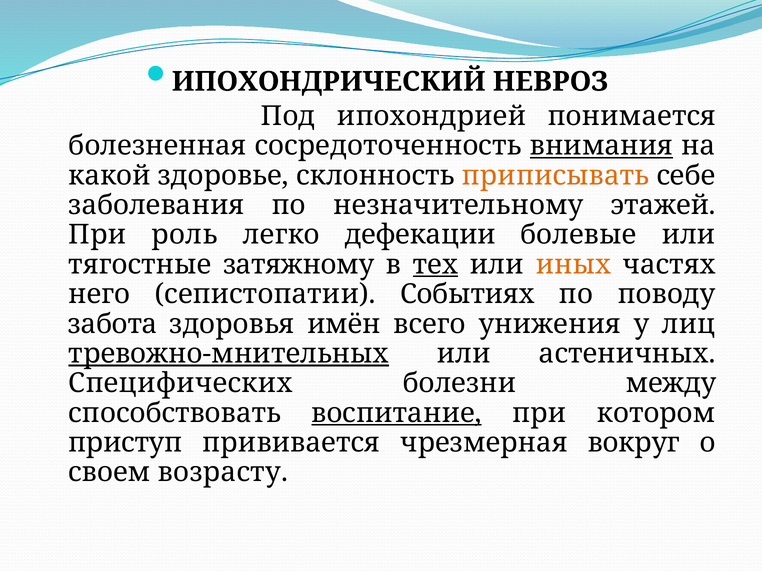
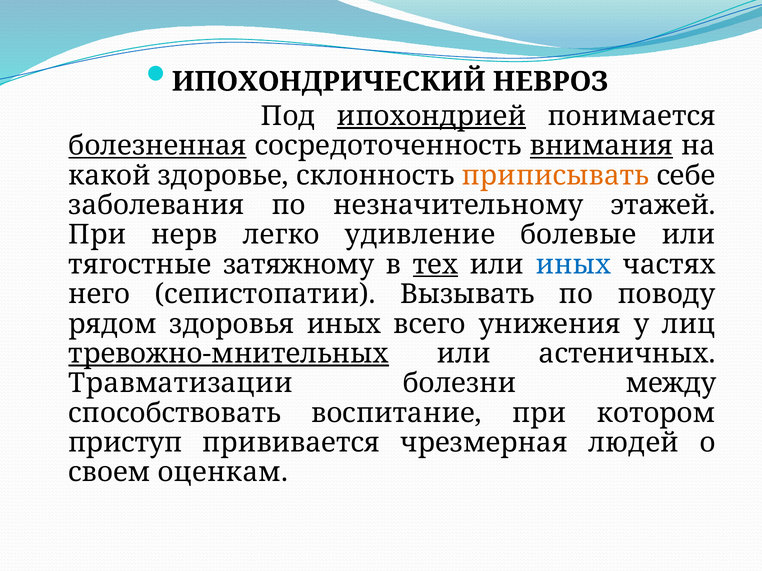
ипохондрией underline: none -> present
болезненная underline: none -> present
роль: роль -> нерв
дефекации: дефекации -> удивление
иных at (573, 265) colour: orange -> blue
Событиях: Событиях -> Вызывать
забота: забота -> рядом
здоровья имён: имён -> иных
Специфических: Специфических -> Травматизации
воспитание underline: present -> none
вокруг: вокруг -> людей
возрасту: возрасту -> оценкам
